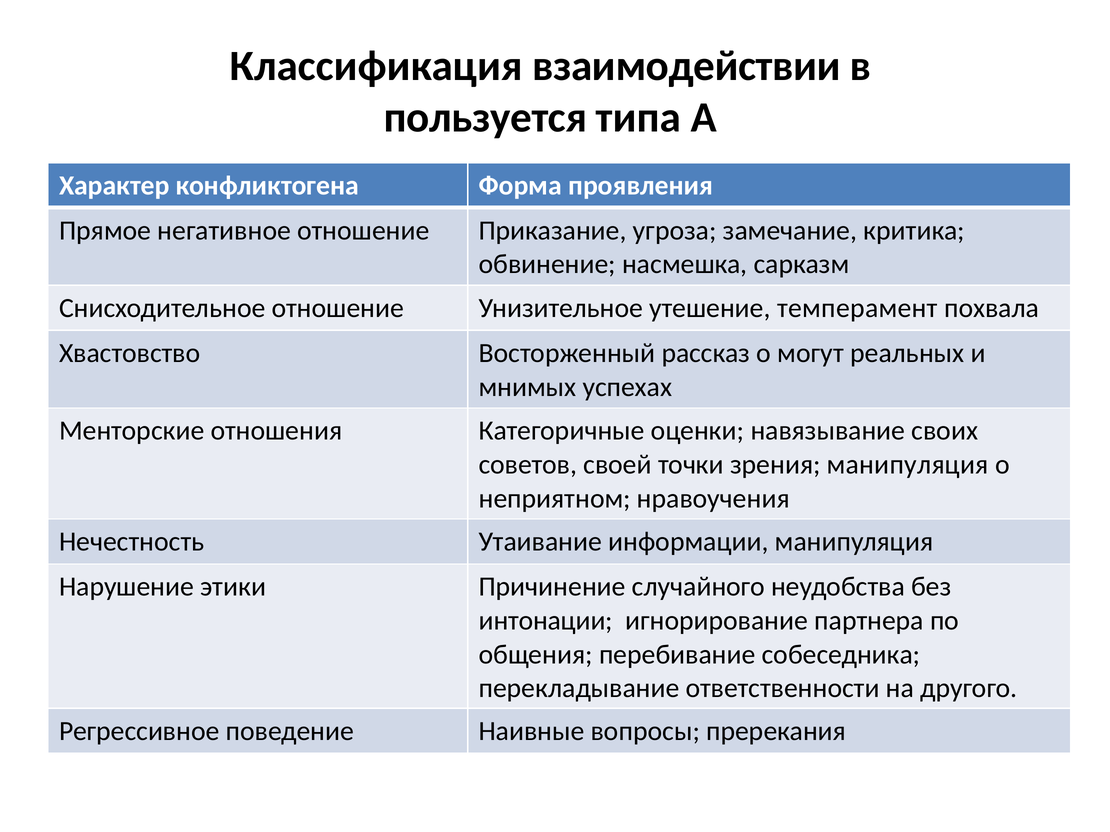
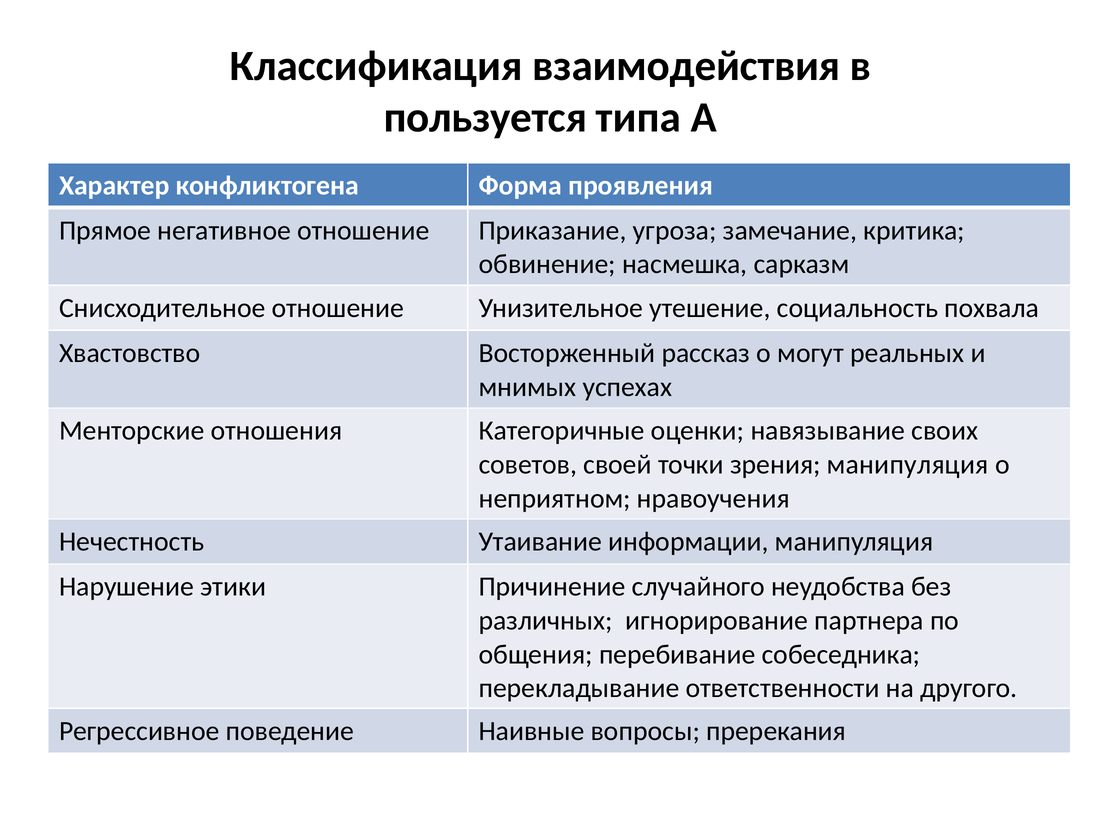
взаимодействии: взаимодействии -> взаимодействия
темперамент: темперамент -> социальность
интонации: интонации -> различных
